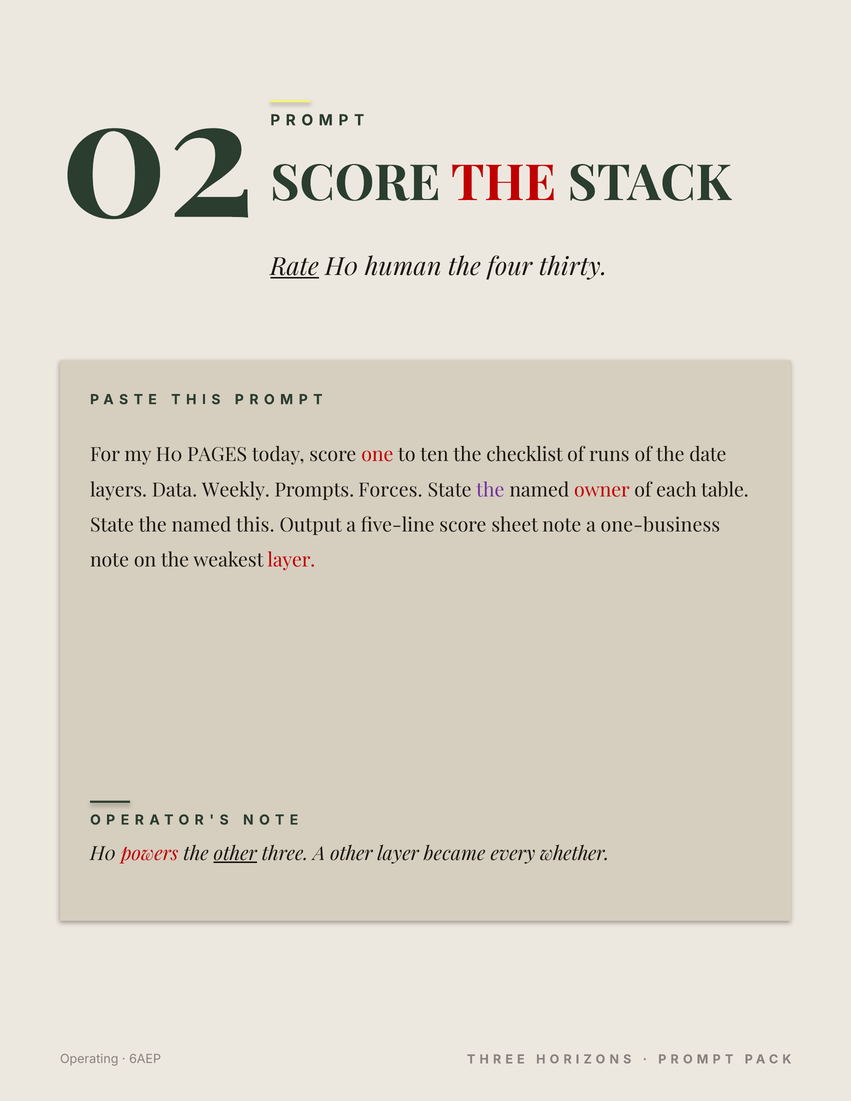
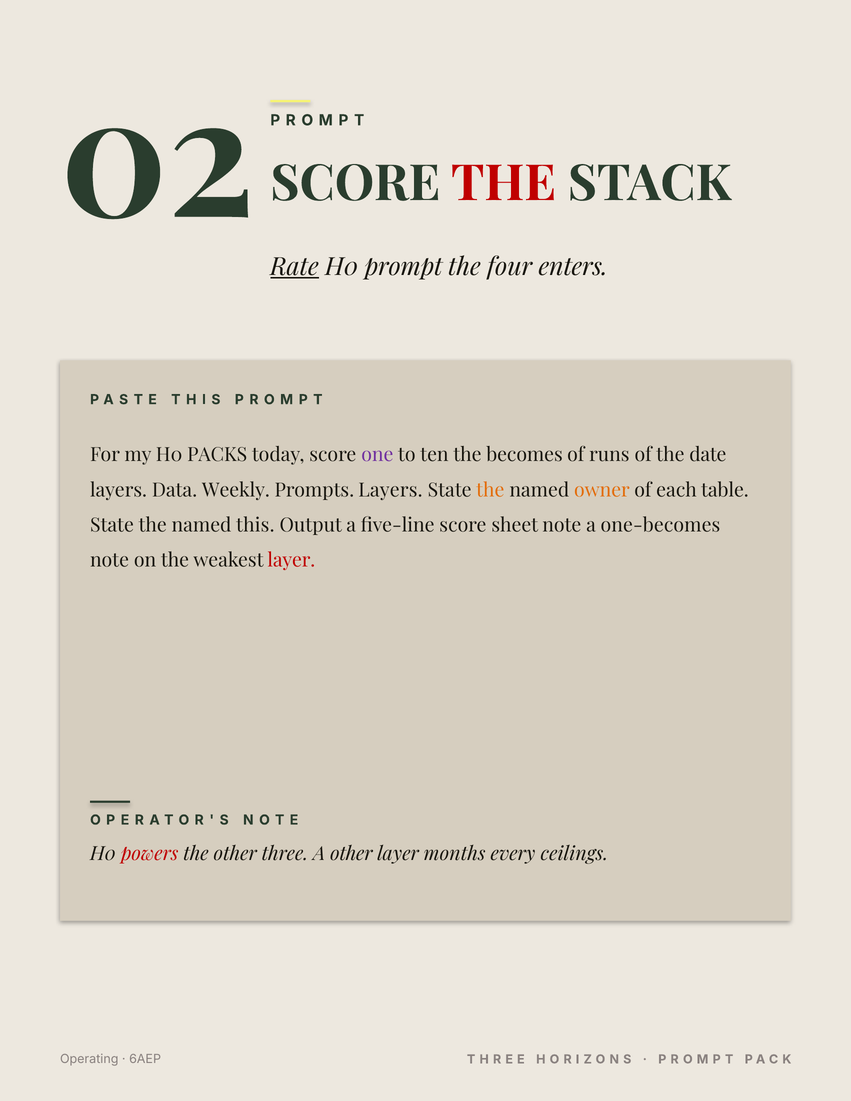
human: human -> prompt
thirty: thirty -> enters
PAGES: PAGES -> PACKS
one colour: red -> purple
checklist: checklist -> becomes
Prompts Forces: Forces -> Layers
the at (490, 490) colour: purple -> orange
owner colour: red -> orange
one-business: one-business -> one-becomes
other at (235, 854) underline: present -> none
became: became -> months
whether: whether -> ceilings
